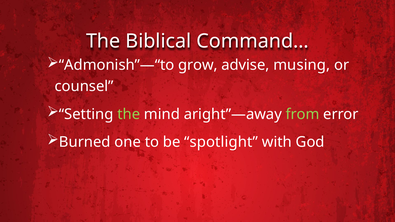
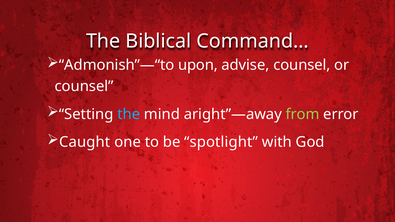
grow: grow -> upon
advise musing: musing -> counsel
the at (129, 114) colour: light green -> light blue
Burned: Burned -> Caught
